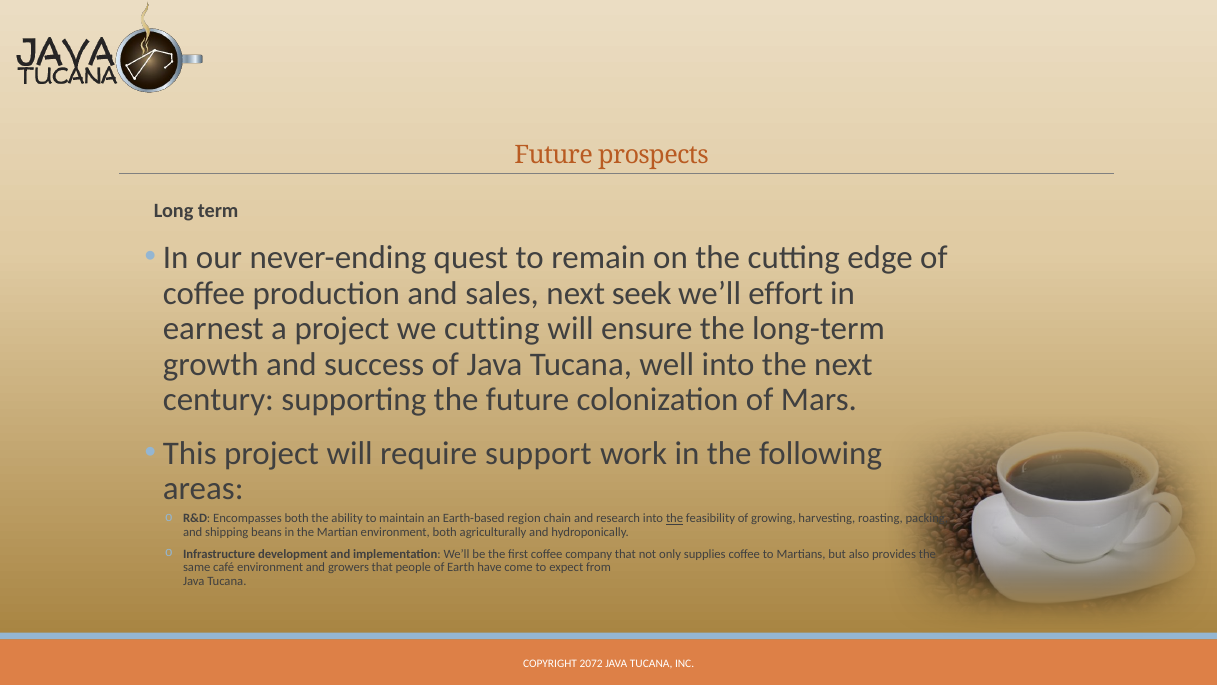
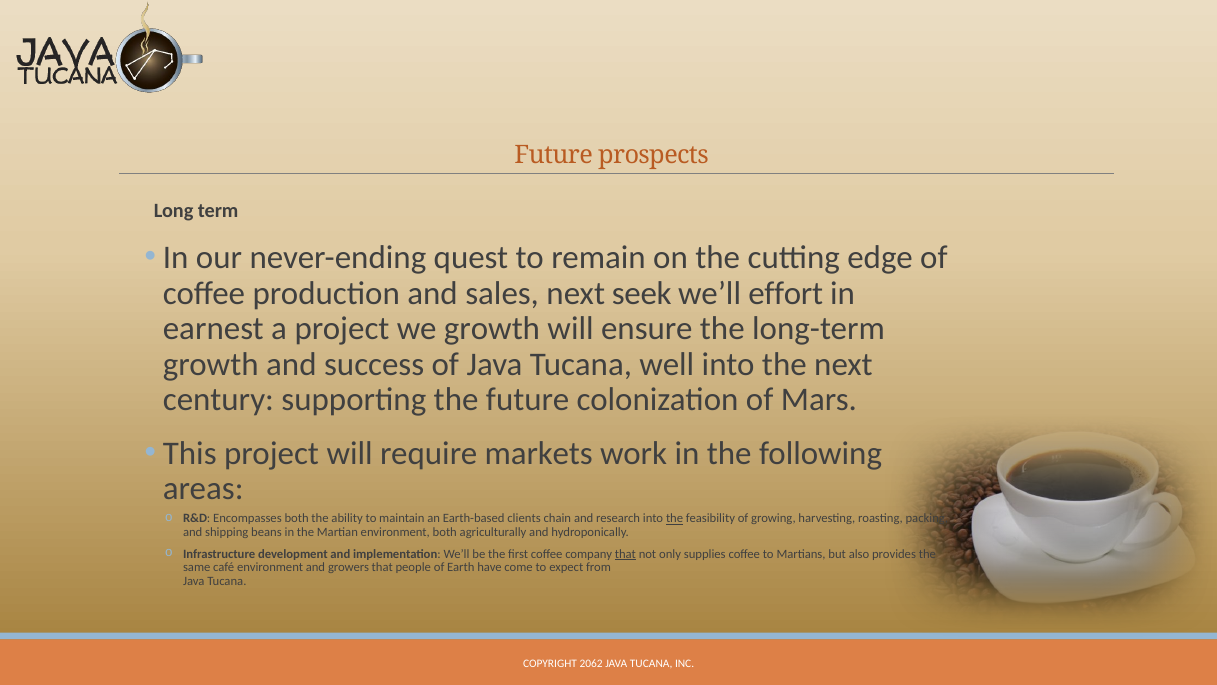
we cutting: cutting -> growth
support: support -> markets
region: region -> clients
that at (625, 554) underline: none -> present
2072: 2072 -> 2062
